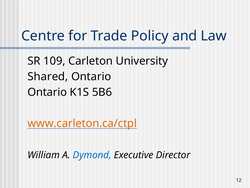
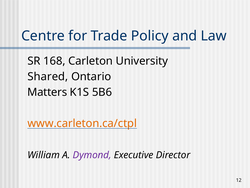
109: 109 -> 168
Ontario at (47, 92): Ontario -> Matters
Dymond colour: blue -> purple
